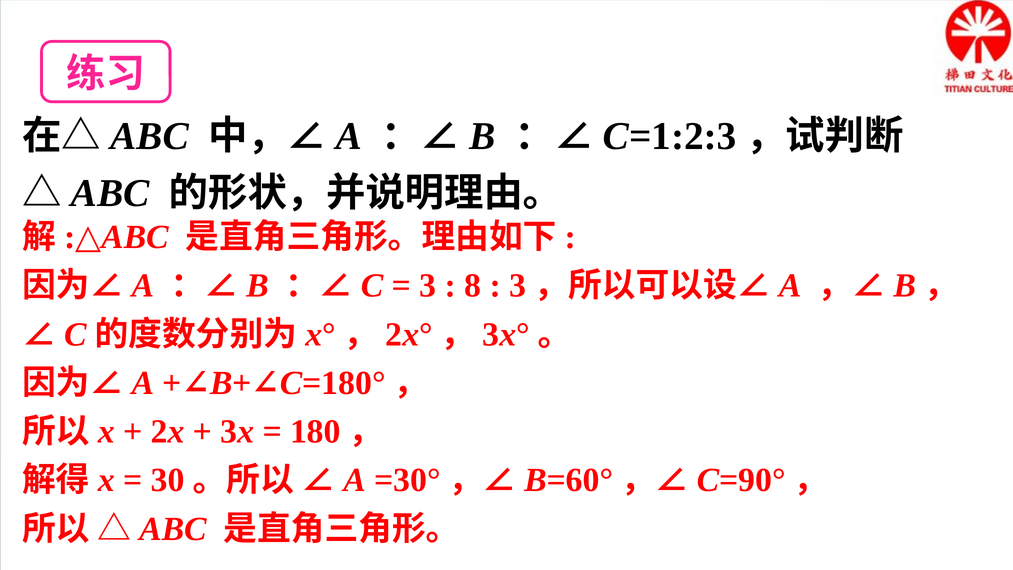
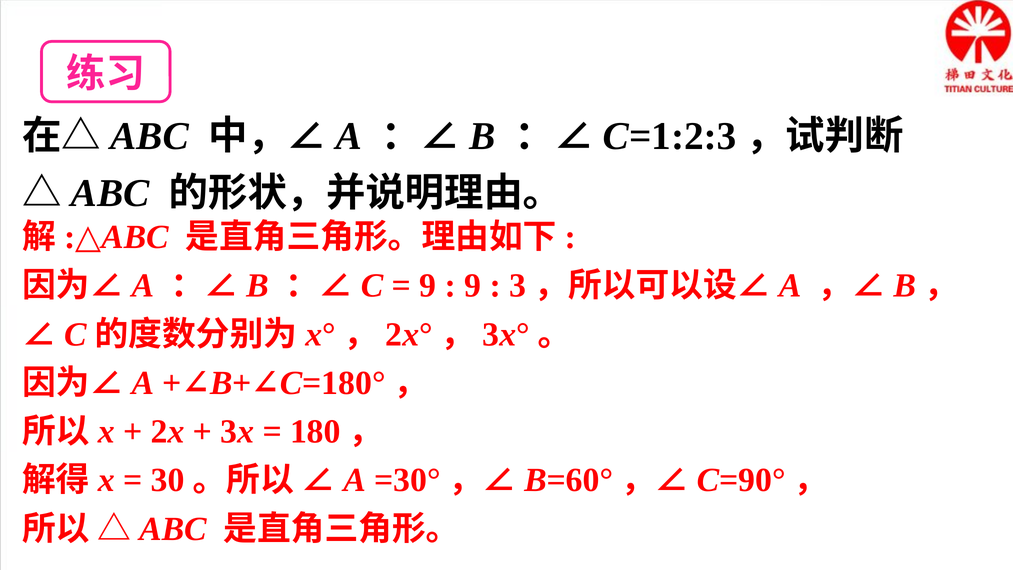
3 at (428, 286): 3 -> 9
8 at (473, 286): 8 -> 9
